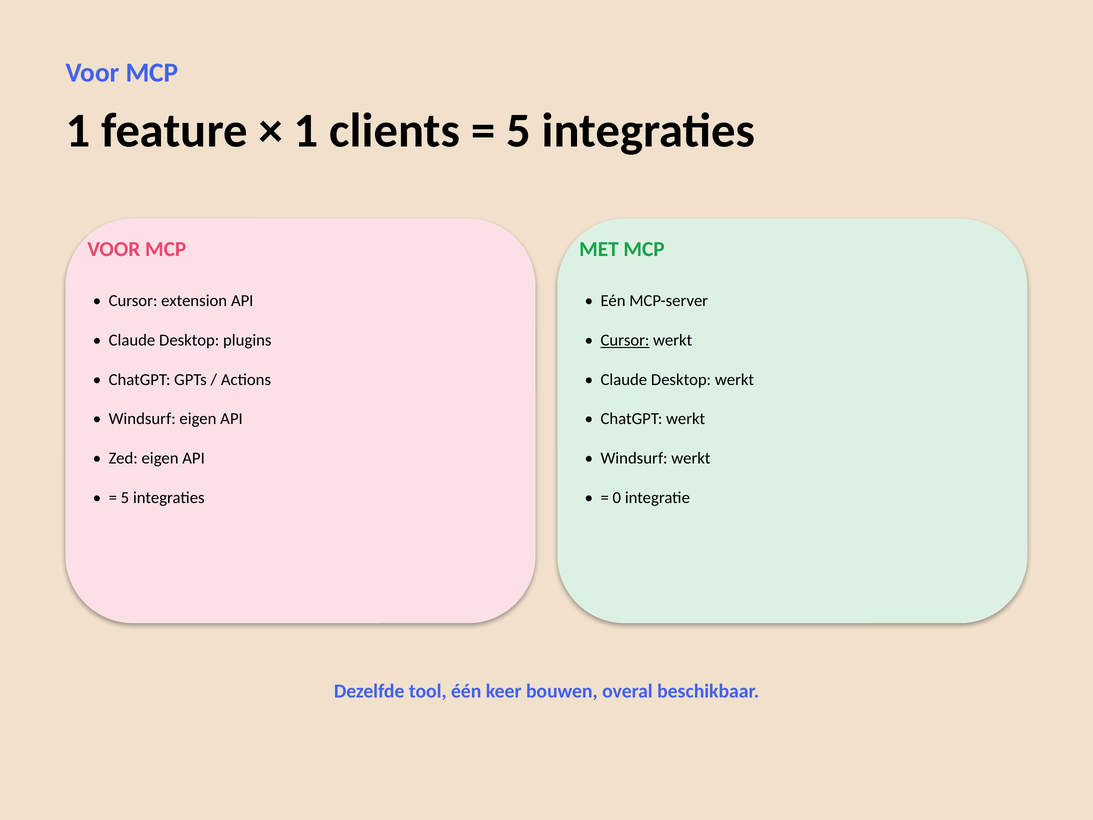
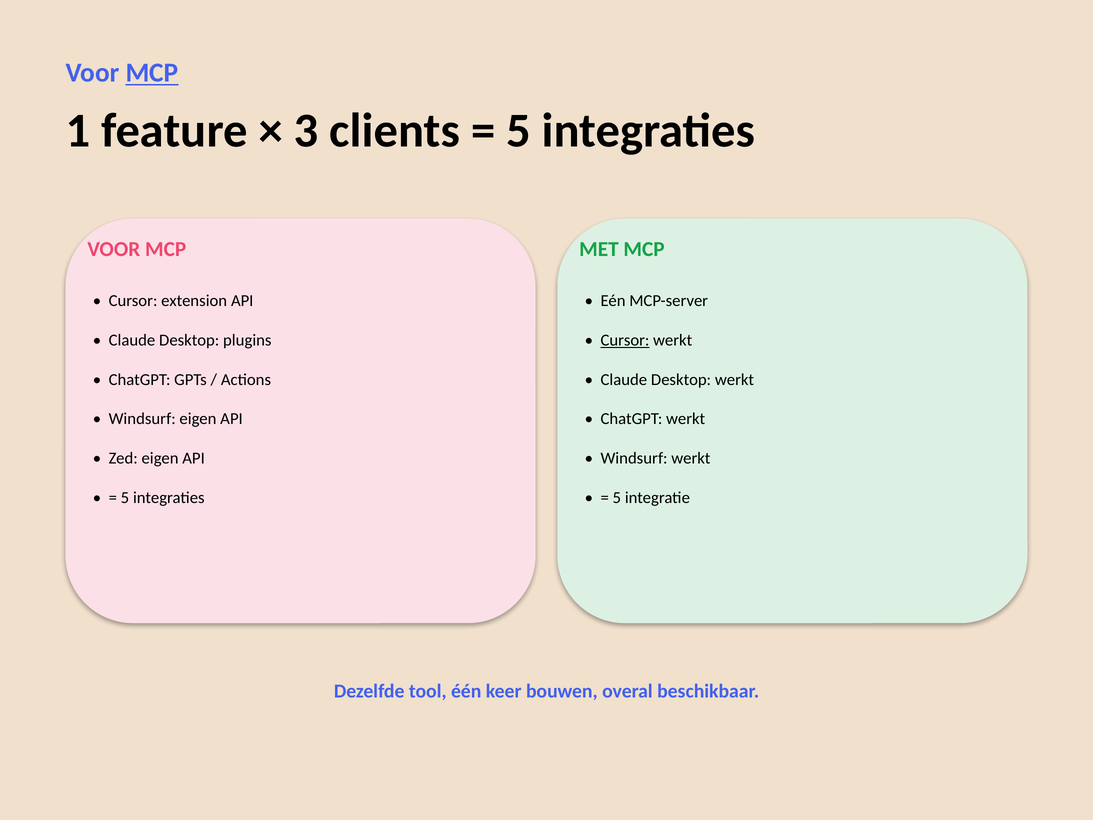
MCP at (152, 73) underline: none -> present
1 at (306, 131): 1 -> 3
0 at (617, 498): 0 -> 5
